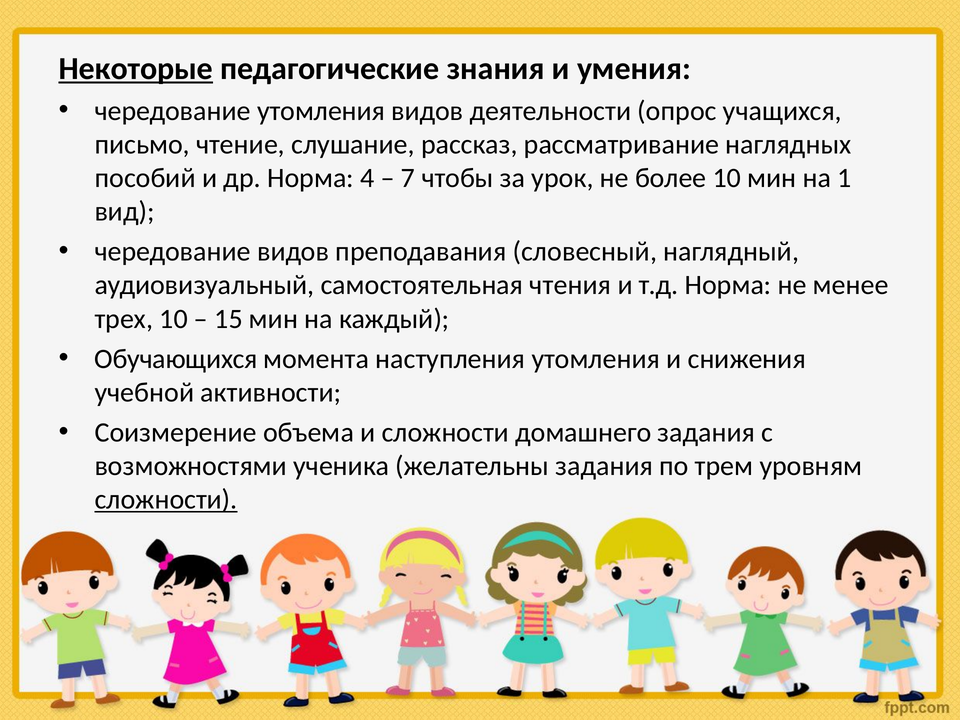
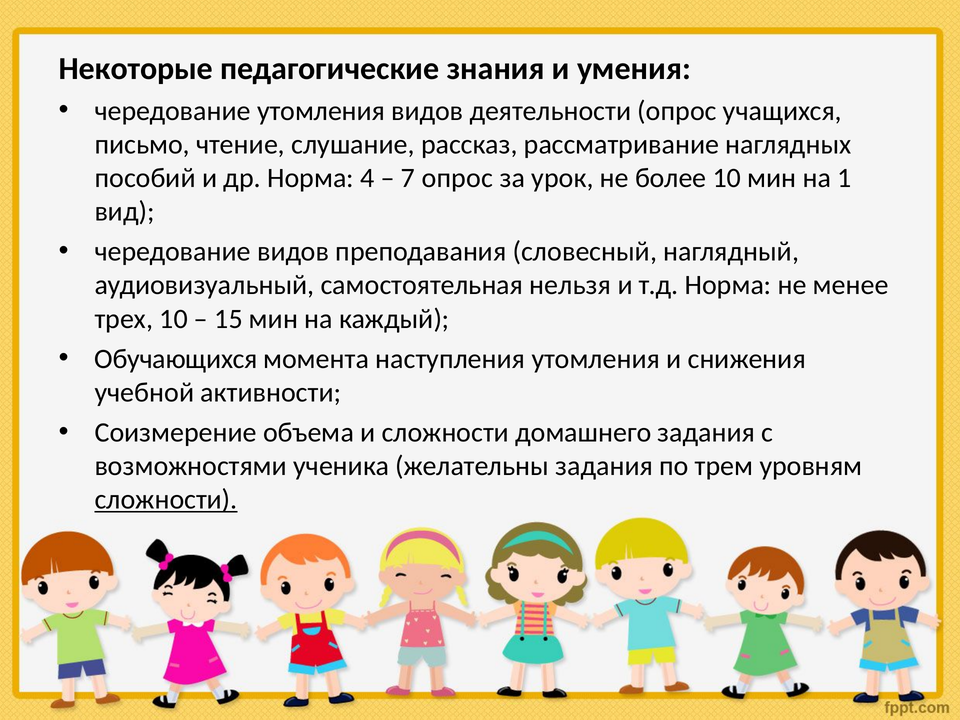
Некоторые underline: present -> none
7 чтобы: чтобы -> опрос
чтения: чтения -> нельзя
